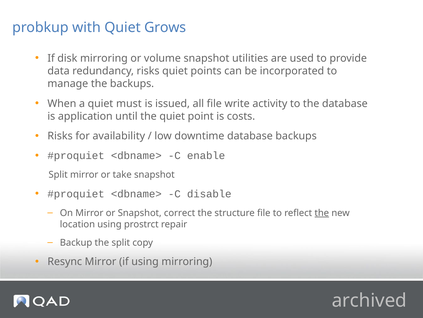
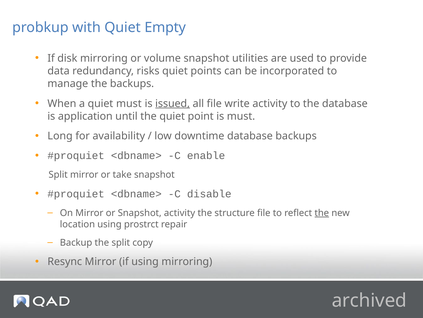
Grows: Grows -> Empty
issued underline: none -> present
is costs: costs -> must
Risks at (60, 136): Risks -> Long
Snapshot correct: correct -> activity
